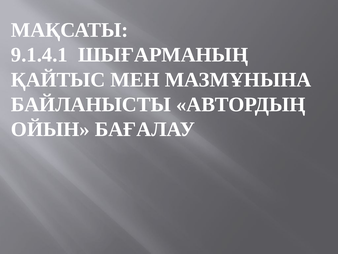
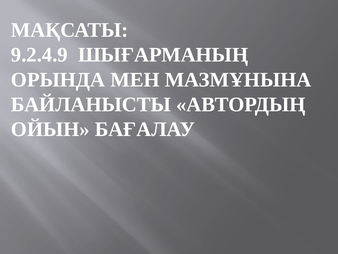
9.1.4.1: 9.1.4.1 -> 9.2.4.9
ҚАЙТЫС: ҚАЙТЫС -> ОРЫНДА
